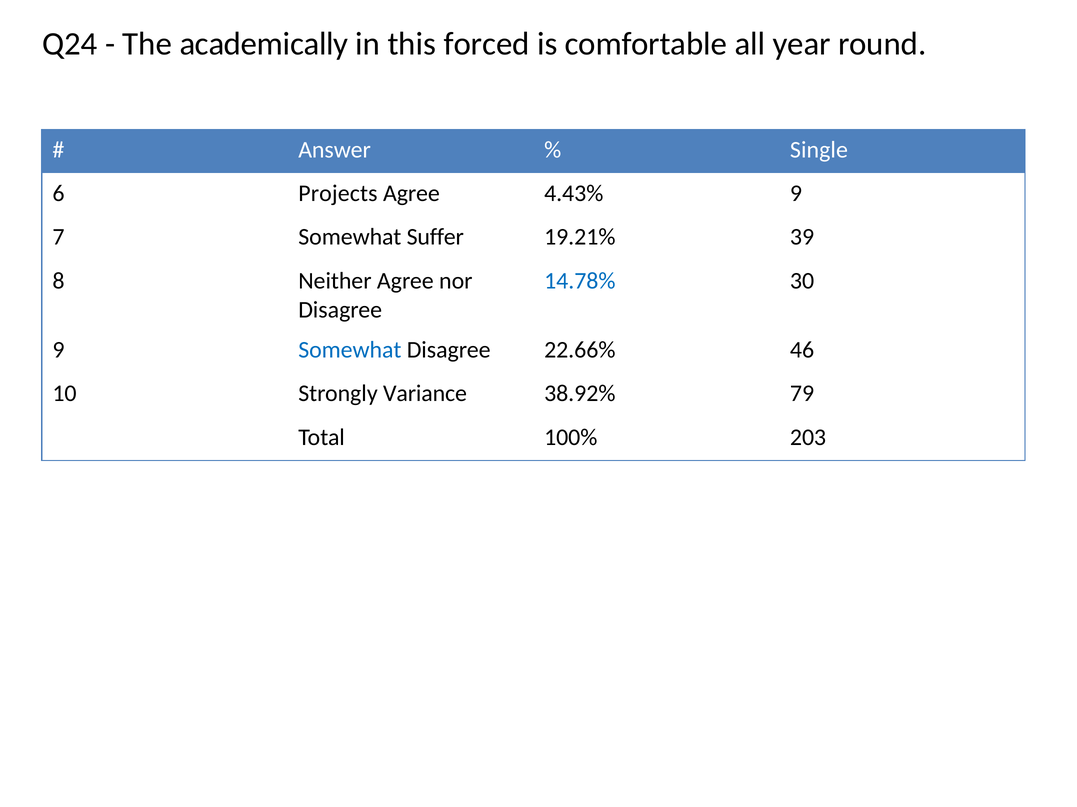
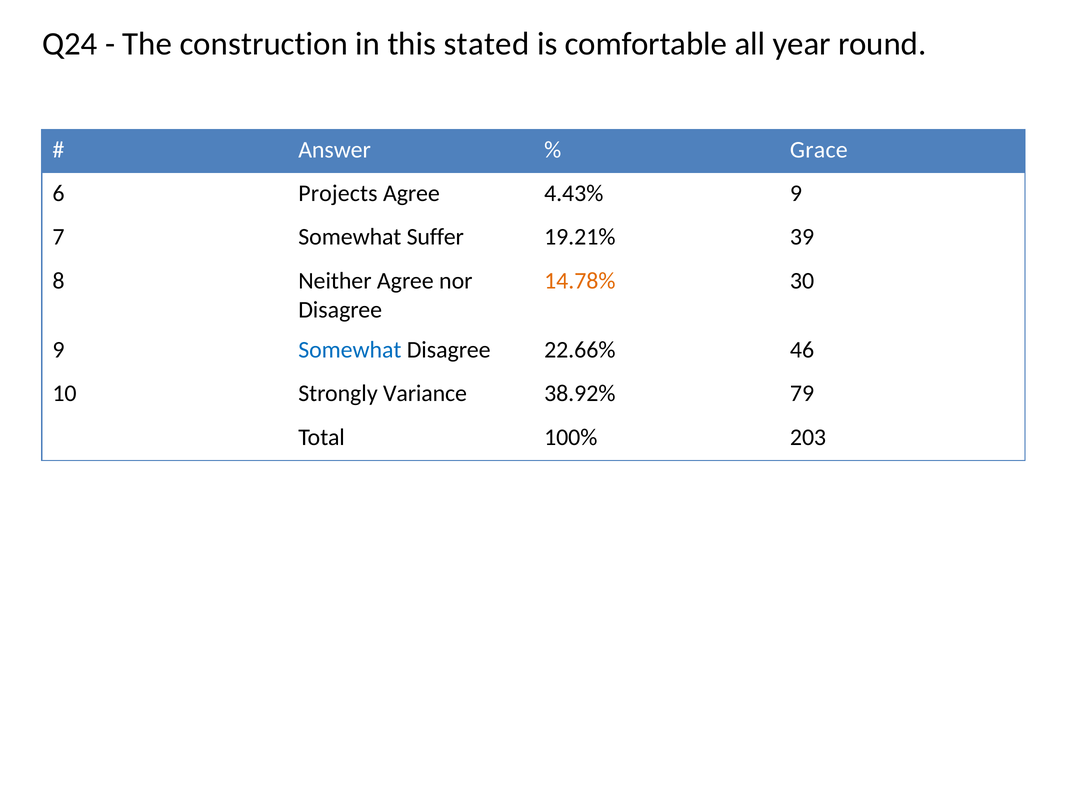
academically: academically -> construction
forced: forced -> stated
Single: Single -> Grace
14.78% colour: blue -> orange
